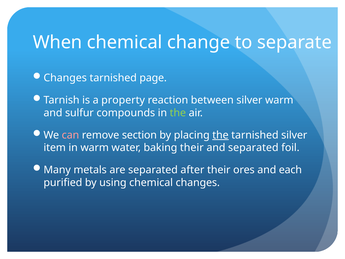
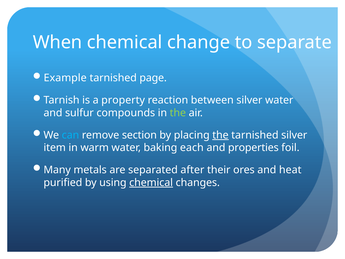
Changes at (65, 78): Changes -> Example
silver warm: warm -> water
can colour: pink -> light blue
baking their: their -> each
and separated: separated -> properties
each: each -> heat
chemical at (151, 182) underline: none -> present
